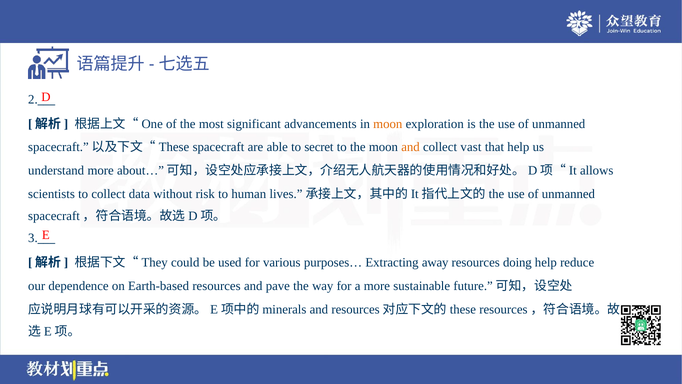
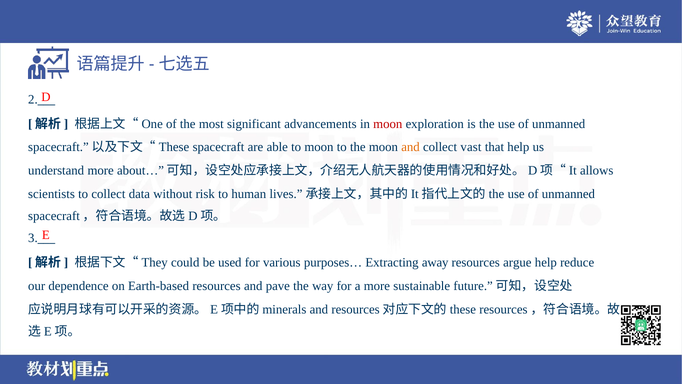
moon at (388, 124) colour: orange -> red
to secret: secret -> moon
doing: doing -> argue
